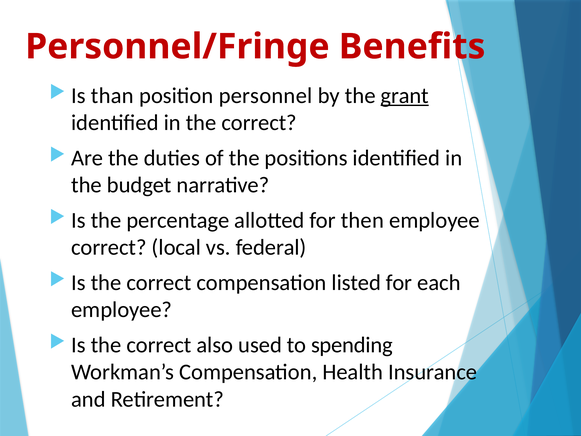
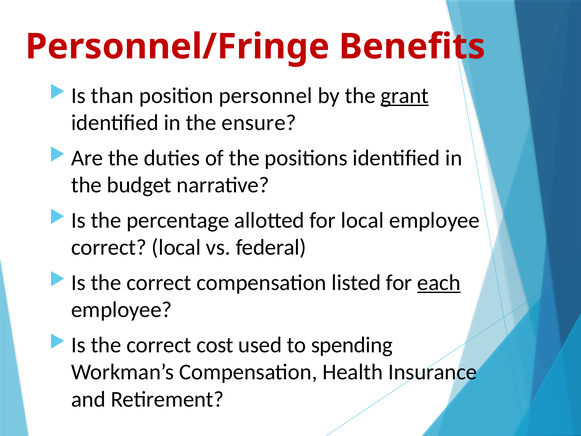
in the correct: correct -> ensure
for then: then -> local
each underline: none -> present
also: also -> cost
